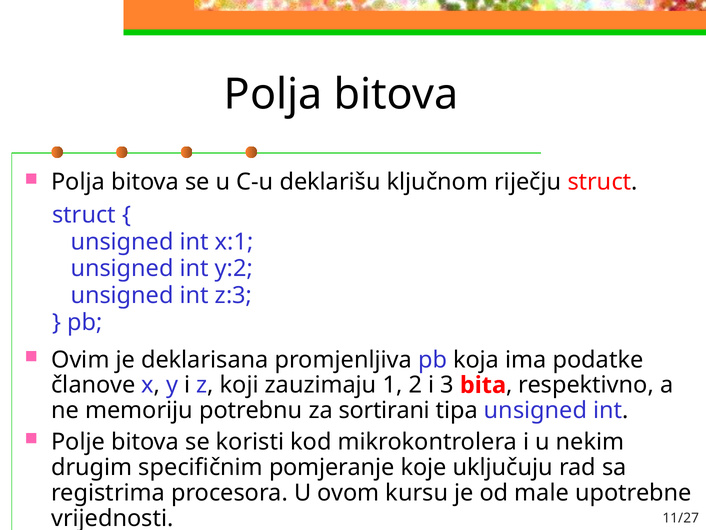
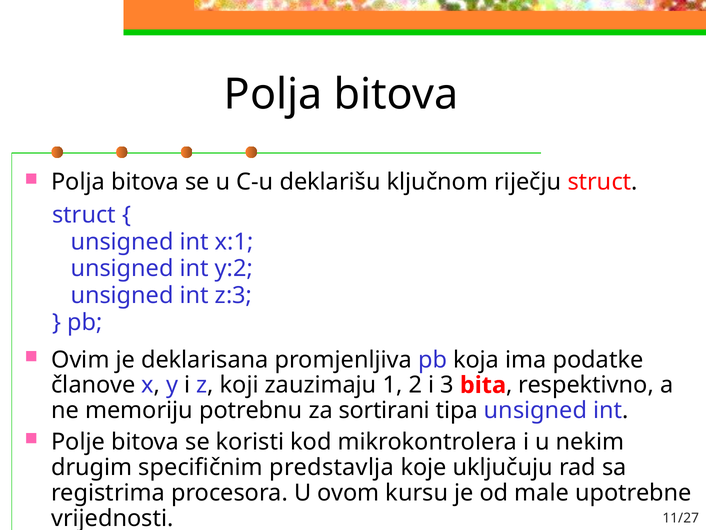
pomjeranje: pomjeranje -> predstavlja
